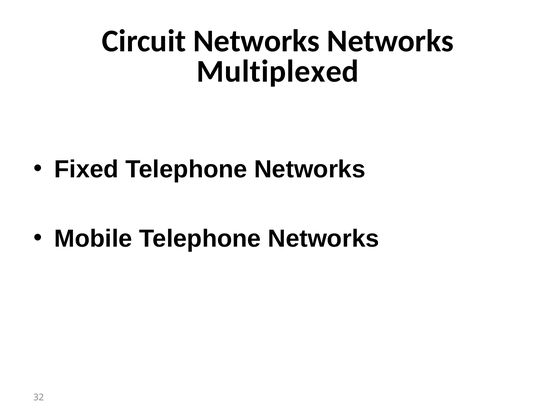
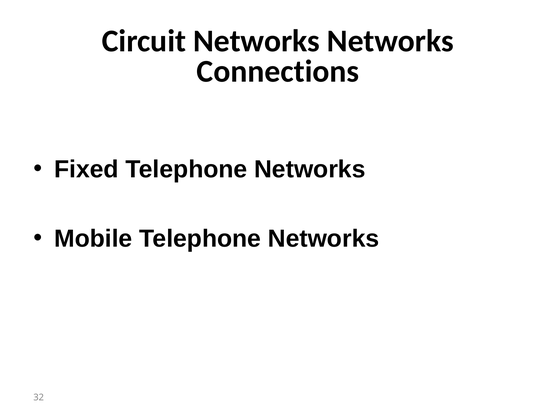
Multiplexed: Multiplexed -> Connections
